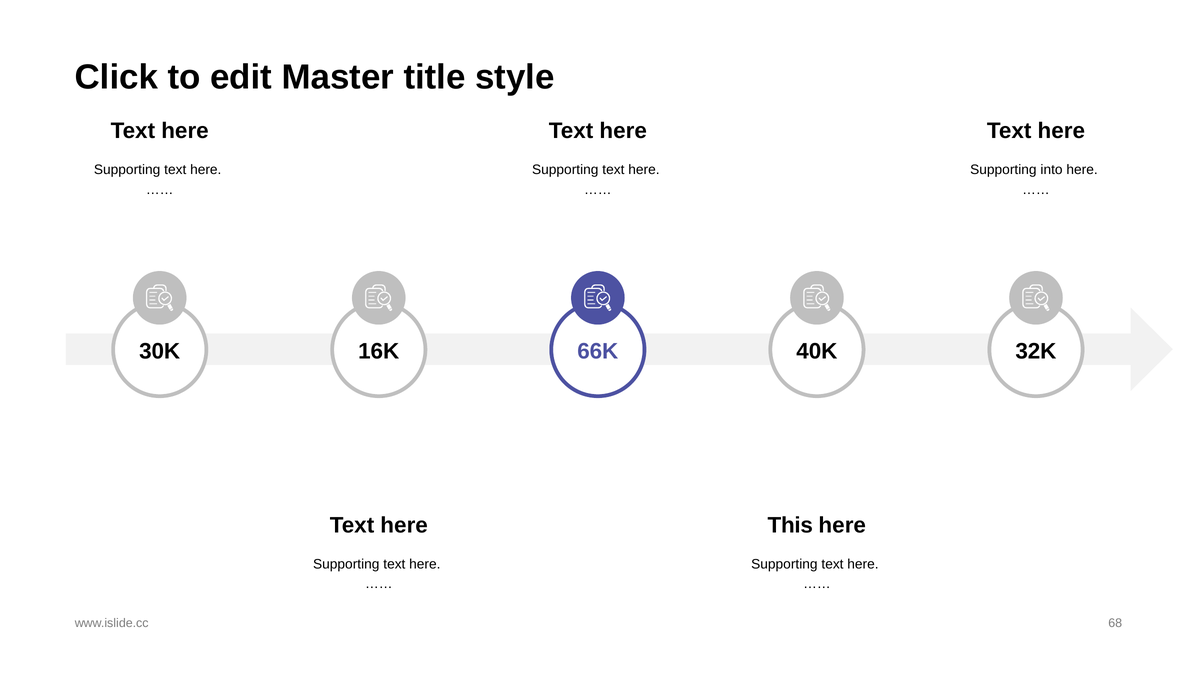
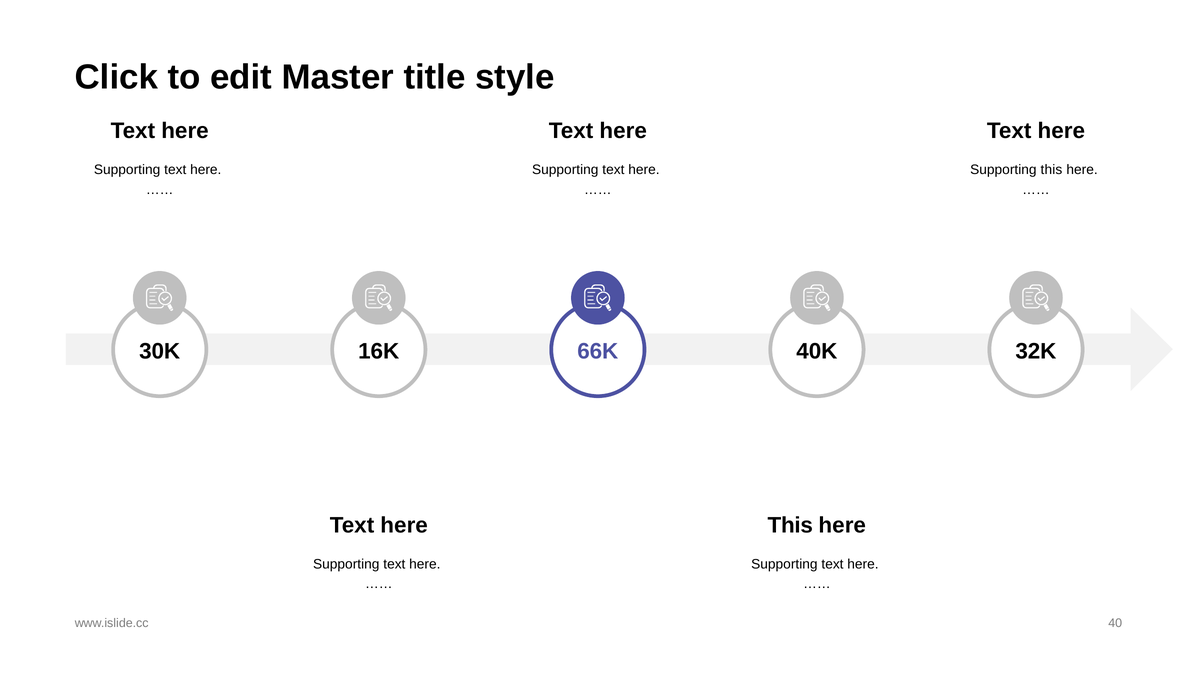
Supporting into: into -> this
68: 68 -> 40
